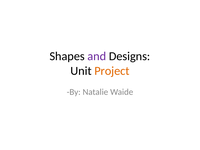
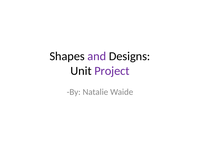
Project colour: orange -> purple
